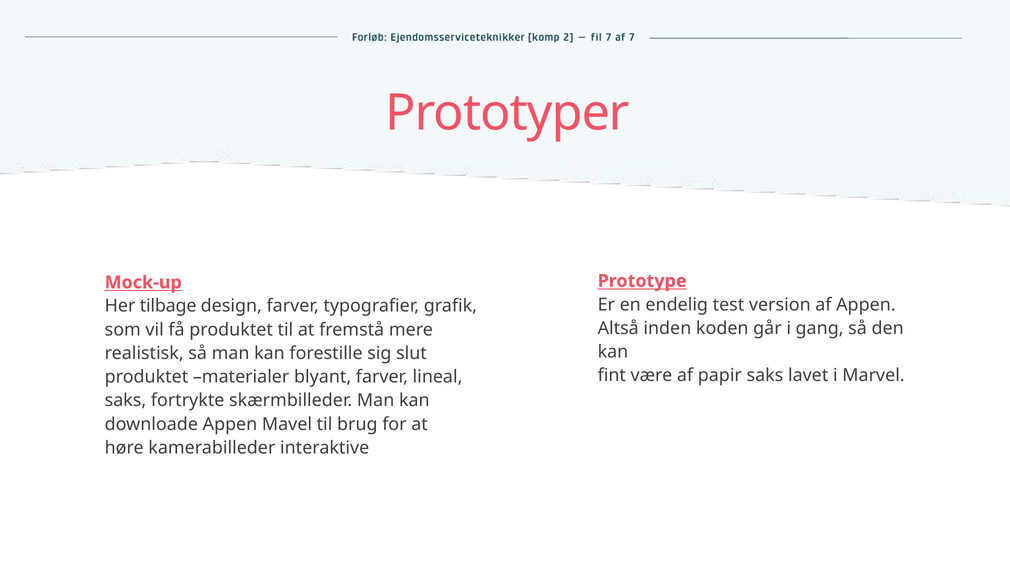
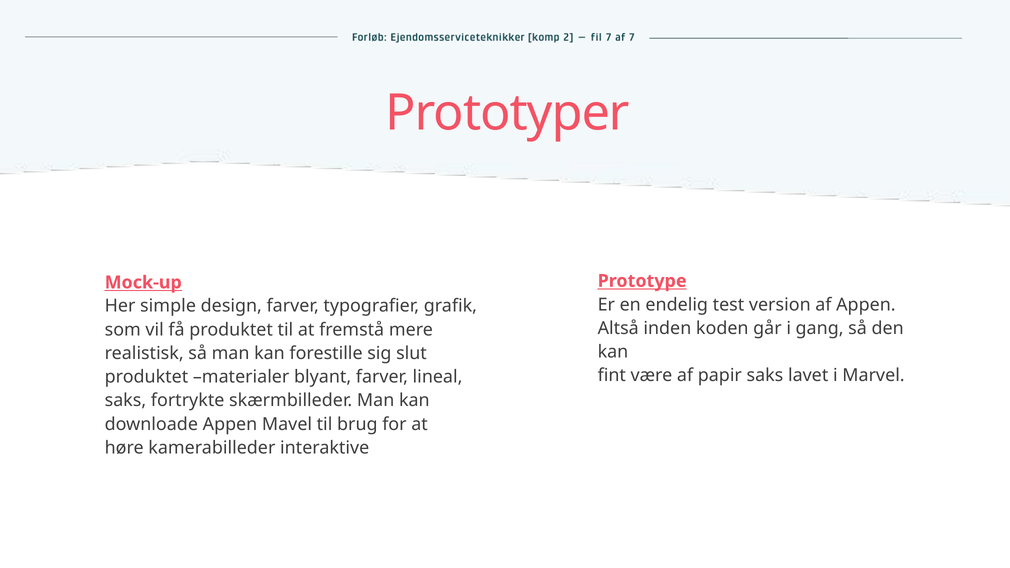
tilbage: tilbage -> simple
